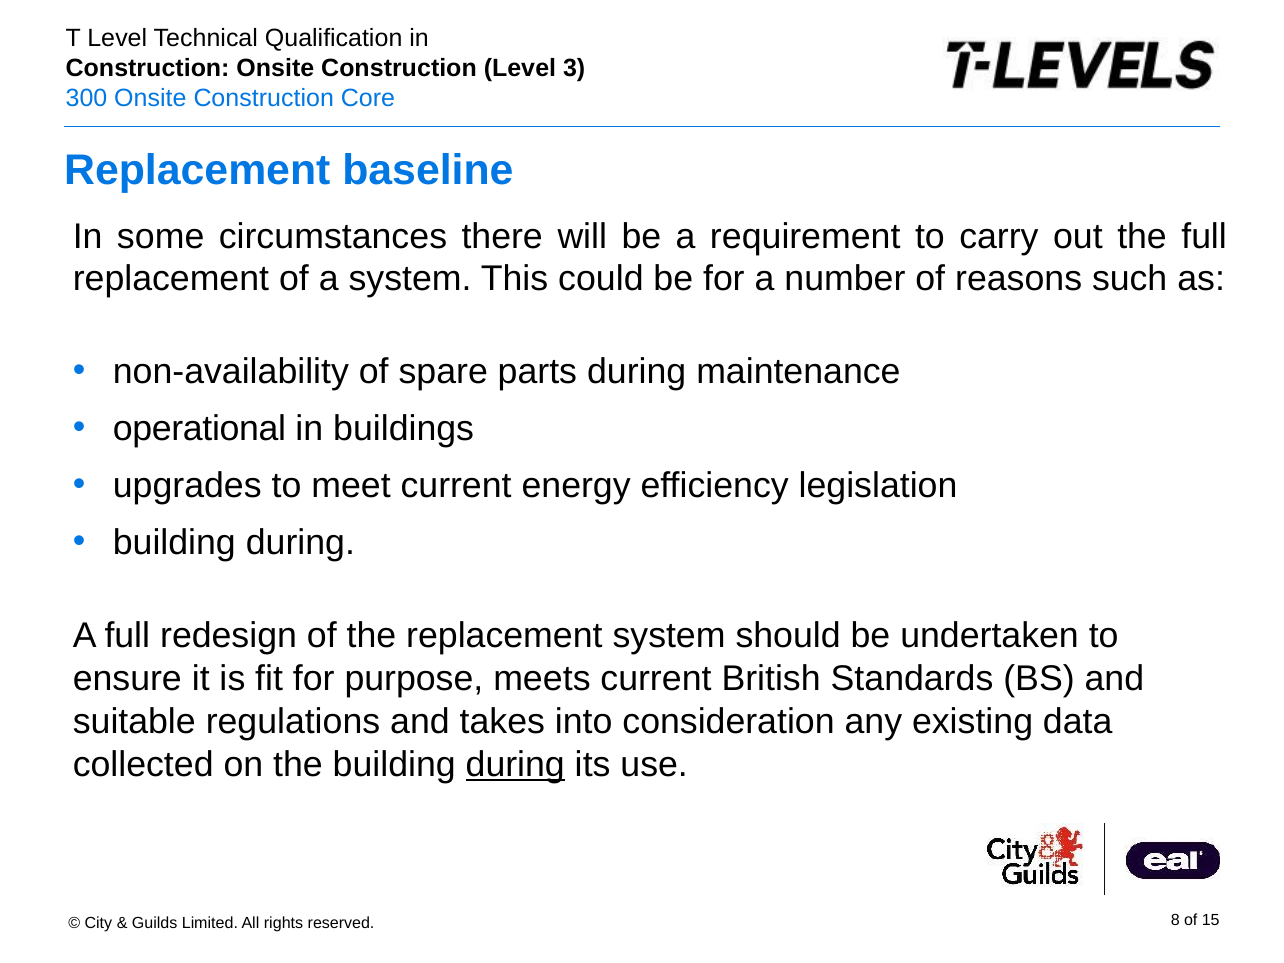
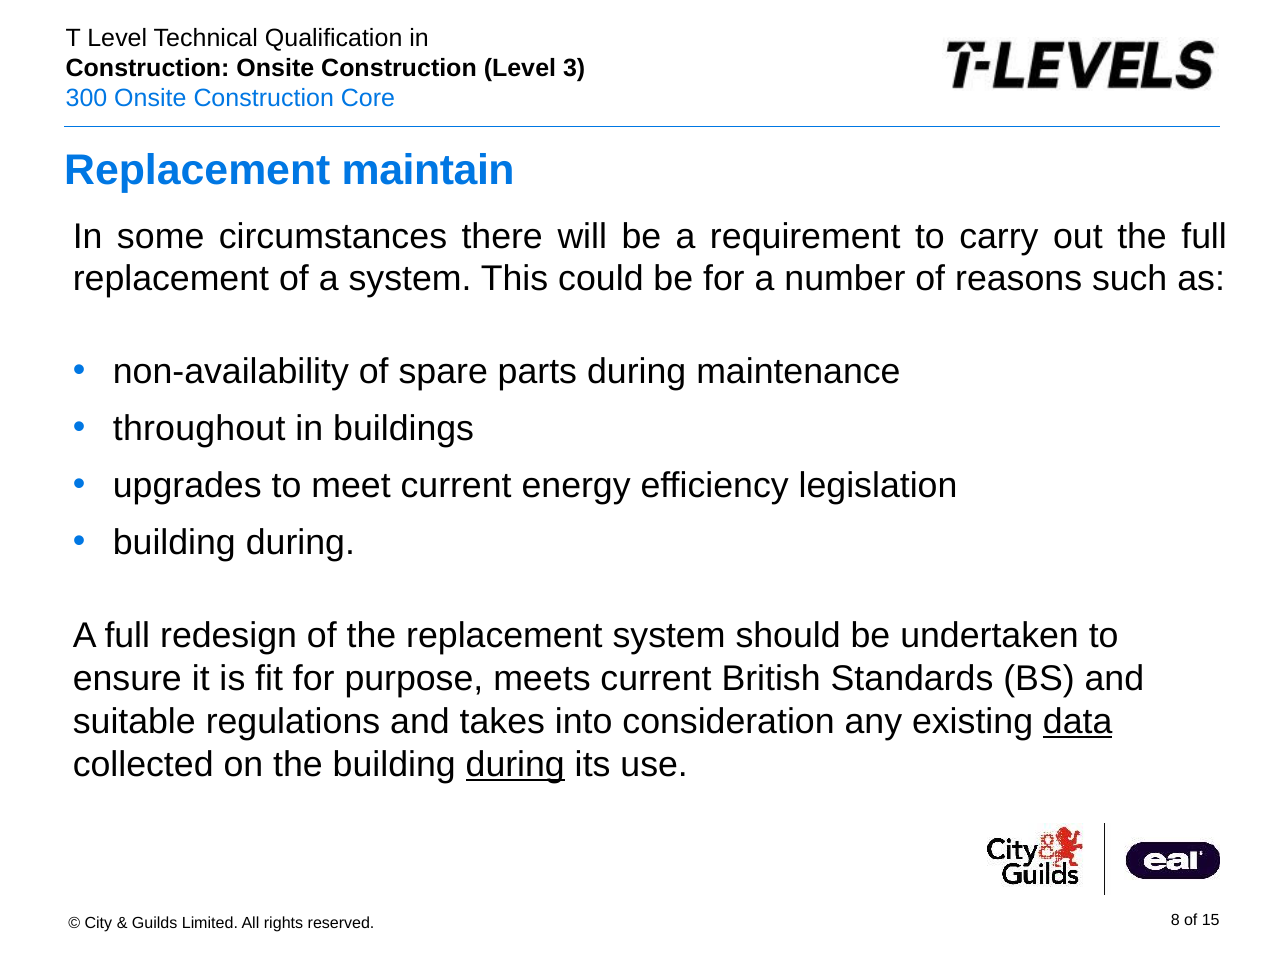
baseline: baseline -> maintain
operational: operational -> throughout
data underline: none -> present
